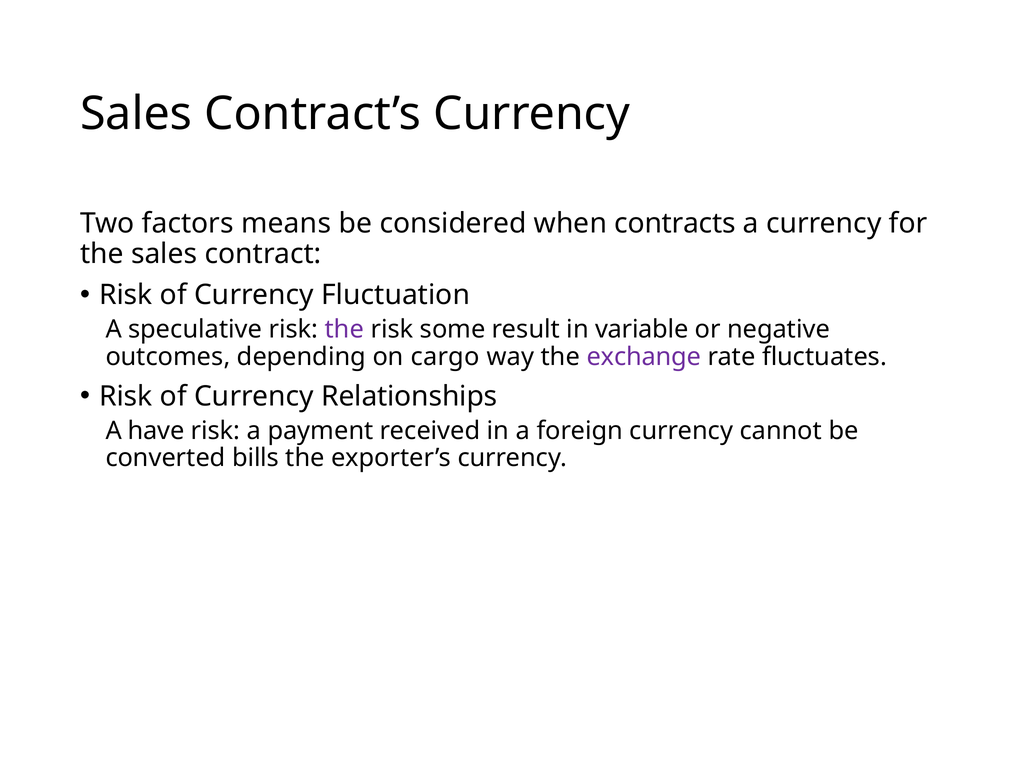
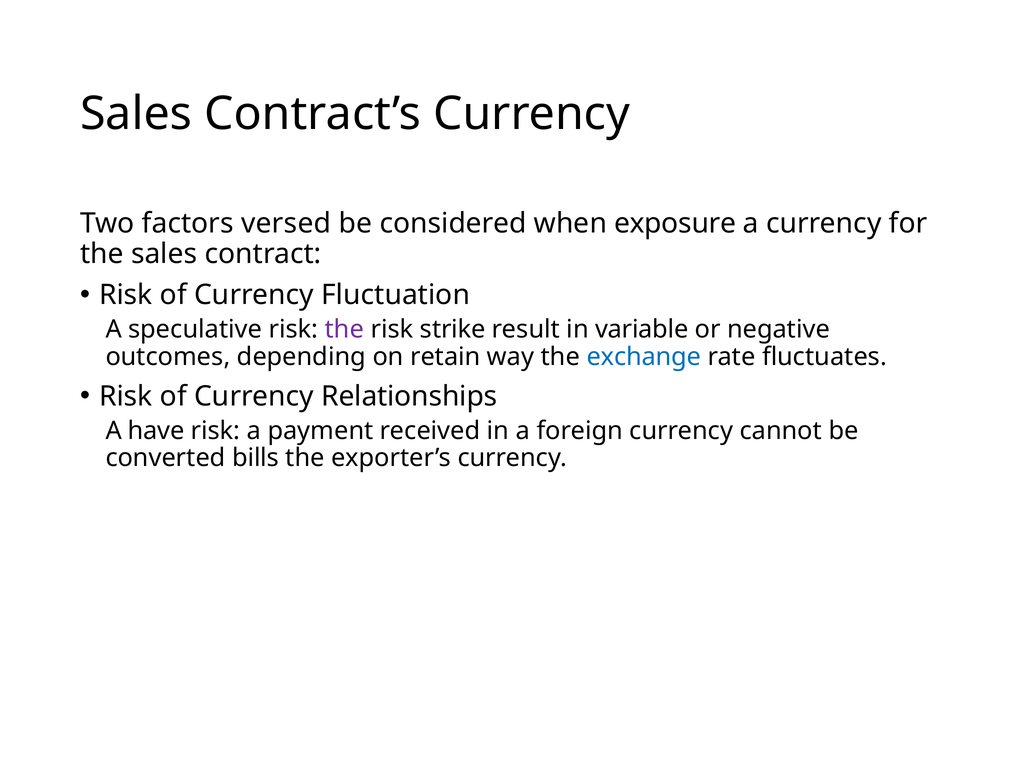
means: means -> versed
contracts: contracts -> exposure
some: some -> strike
cargo: cargo -> retain
exchange colour: purple -> blue
